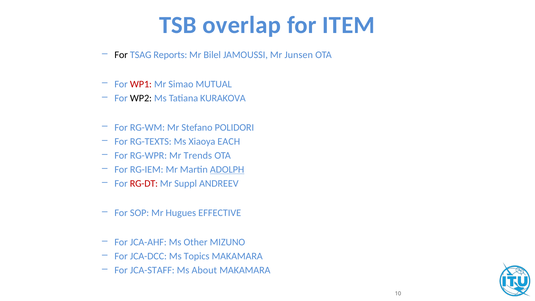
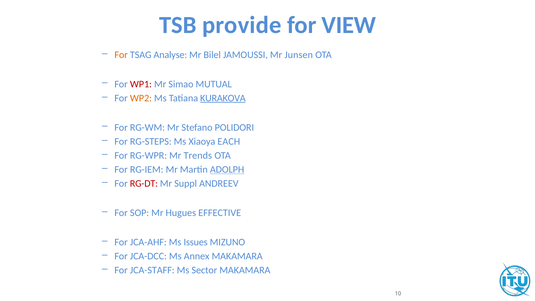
overlap: overlap -> provide
ITEM: ITEM -> VIEW
For at (121, 55) colour: black -> orange
Reports: Reports -> Analyse
WP2 colour: black -> orange
KURAKOVA underline: none -> present
RG-TEXTS: RG-TEXTS -> RG-STEPS
Other: Other -> Issues
Topics: Topics -> Annex
About: About -> Sector
